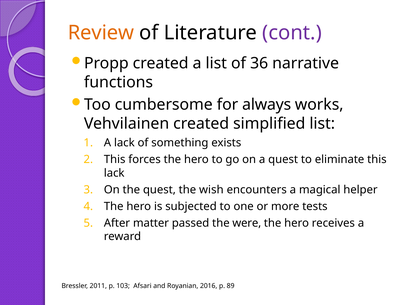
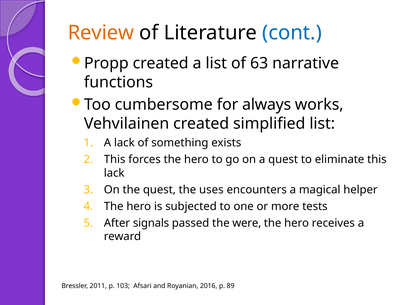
cont colour: purple -> blue
36: 36 -> 63
wish: wish -> uses
matter: matter -> signals
